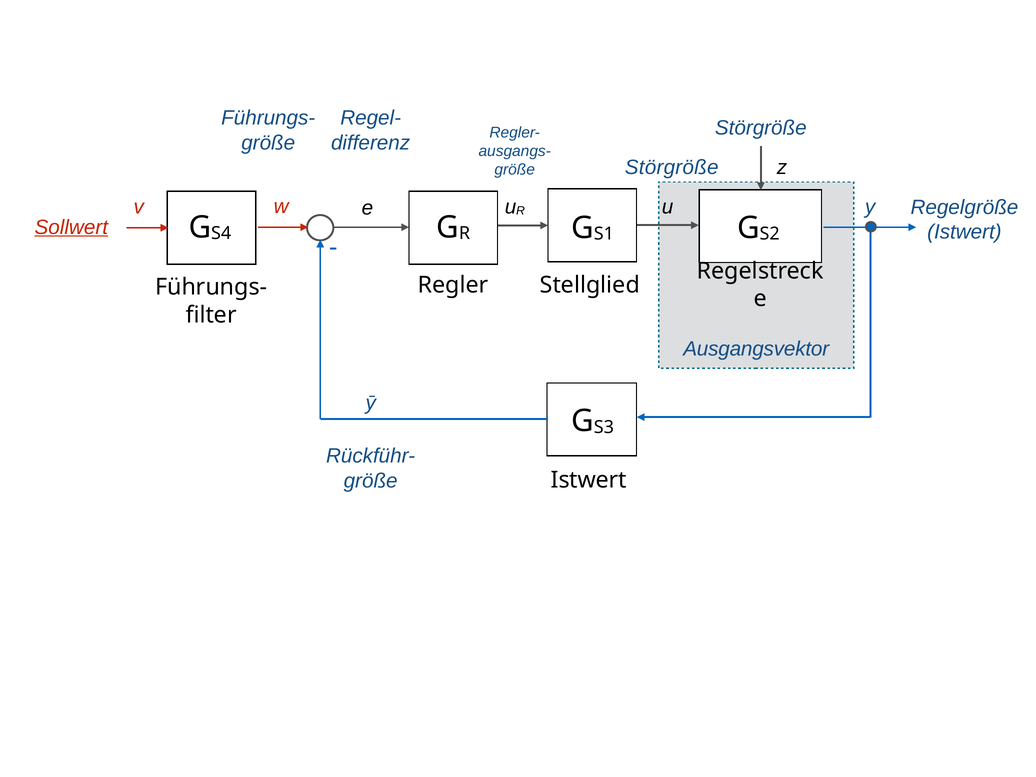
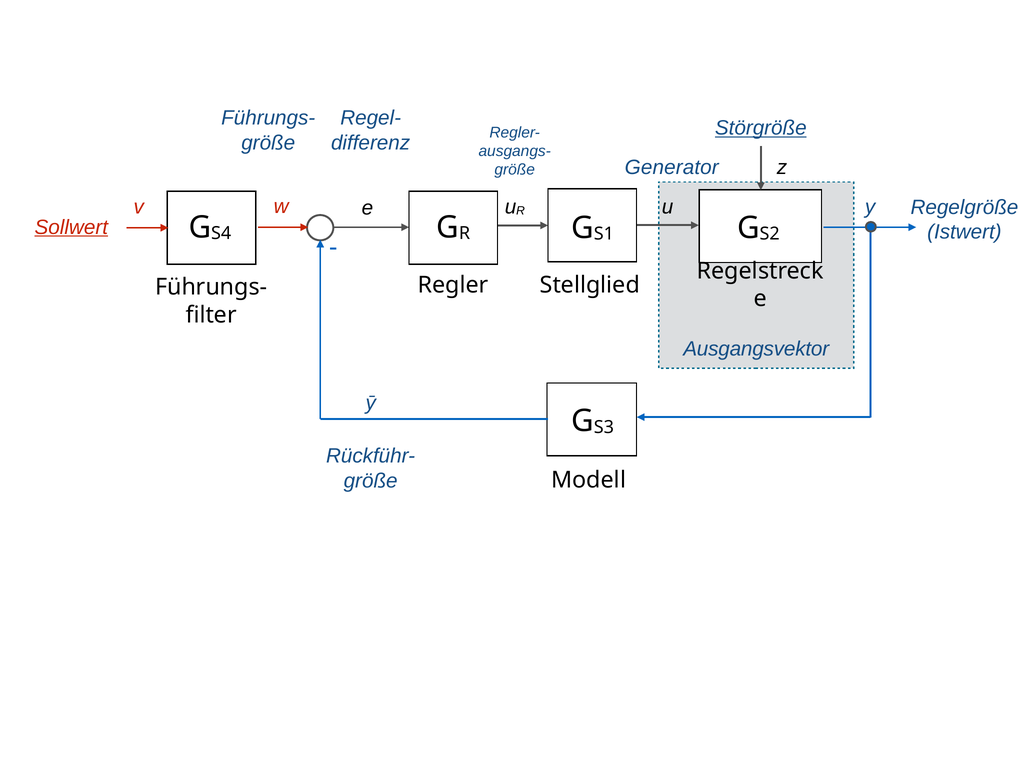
Störgröße at (761, 128) underline: none -> present
Störgröße at (672, 167): Störgröße -> Generator
Istwert at (589, 480): Istwert -> Modell
